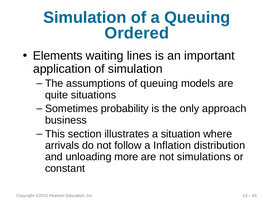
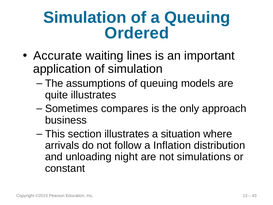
Elements: Elements -> Accurate
quite situations: situations -> illustrates
probability: probability -> compares
more: more -> night
